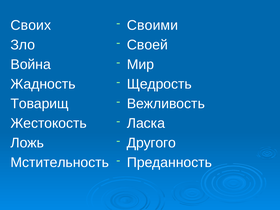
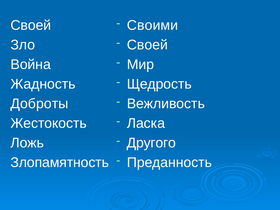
Своих at (31, 25): Своих -> Своей
Товарищ: Товарищ -> Доброты
Мстительность: Мстительность -> Злопамятность
